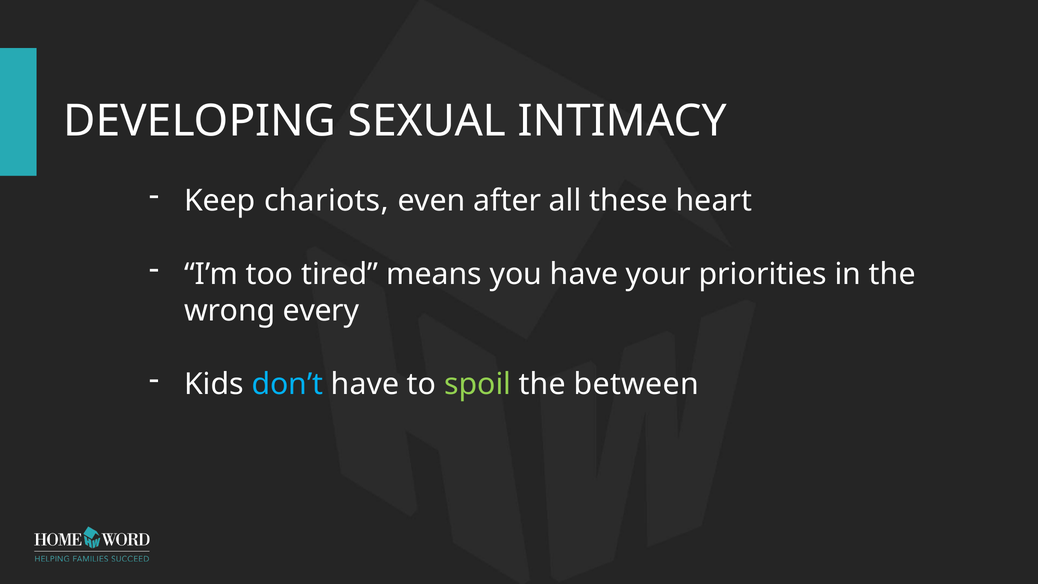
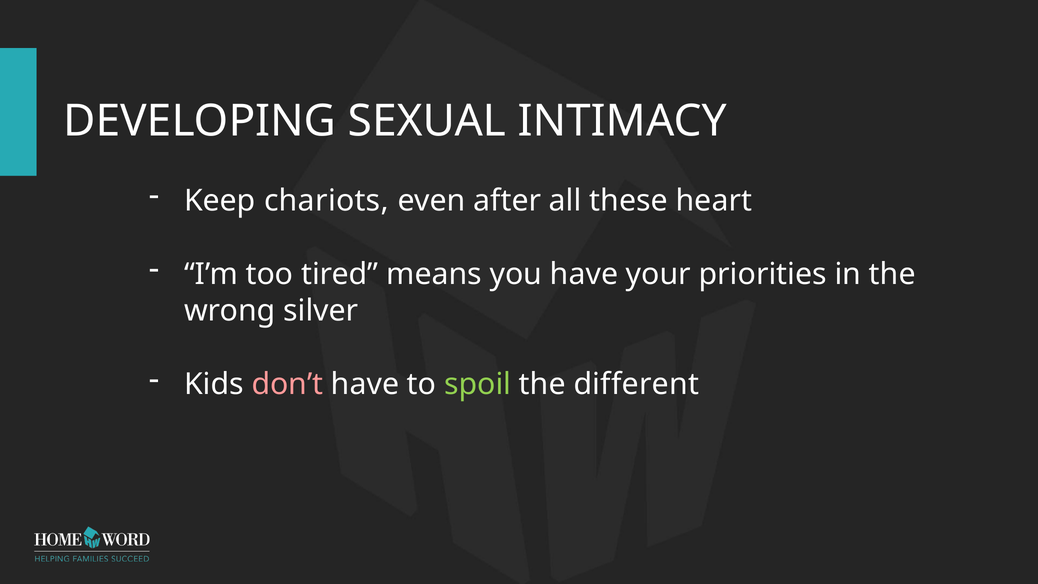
every: every -> silver
don’t colour: light blue -> pink
between: between -> different
